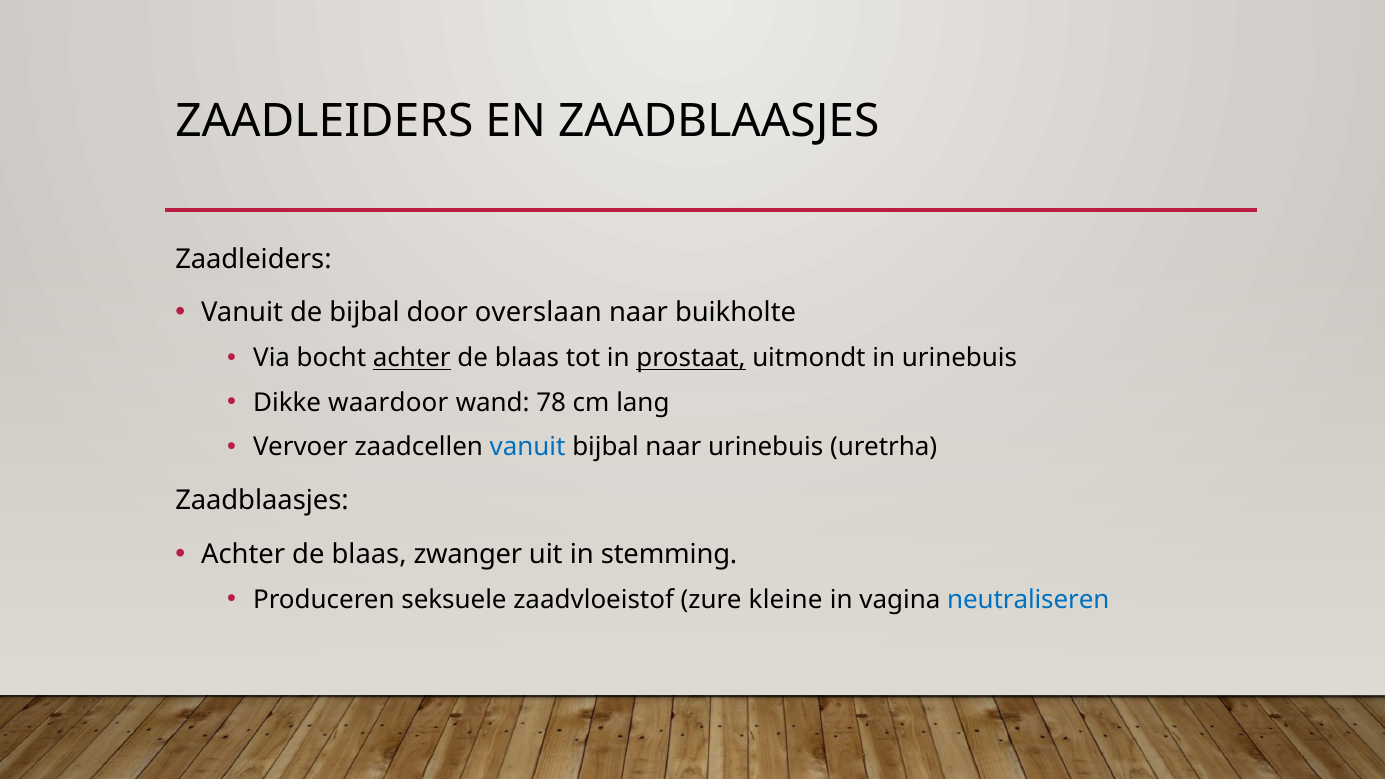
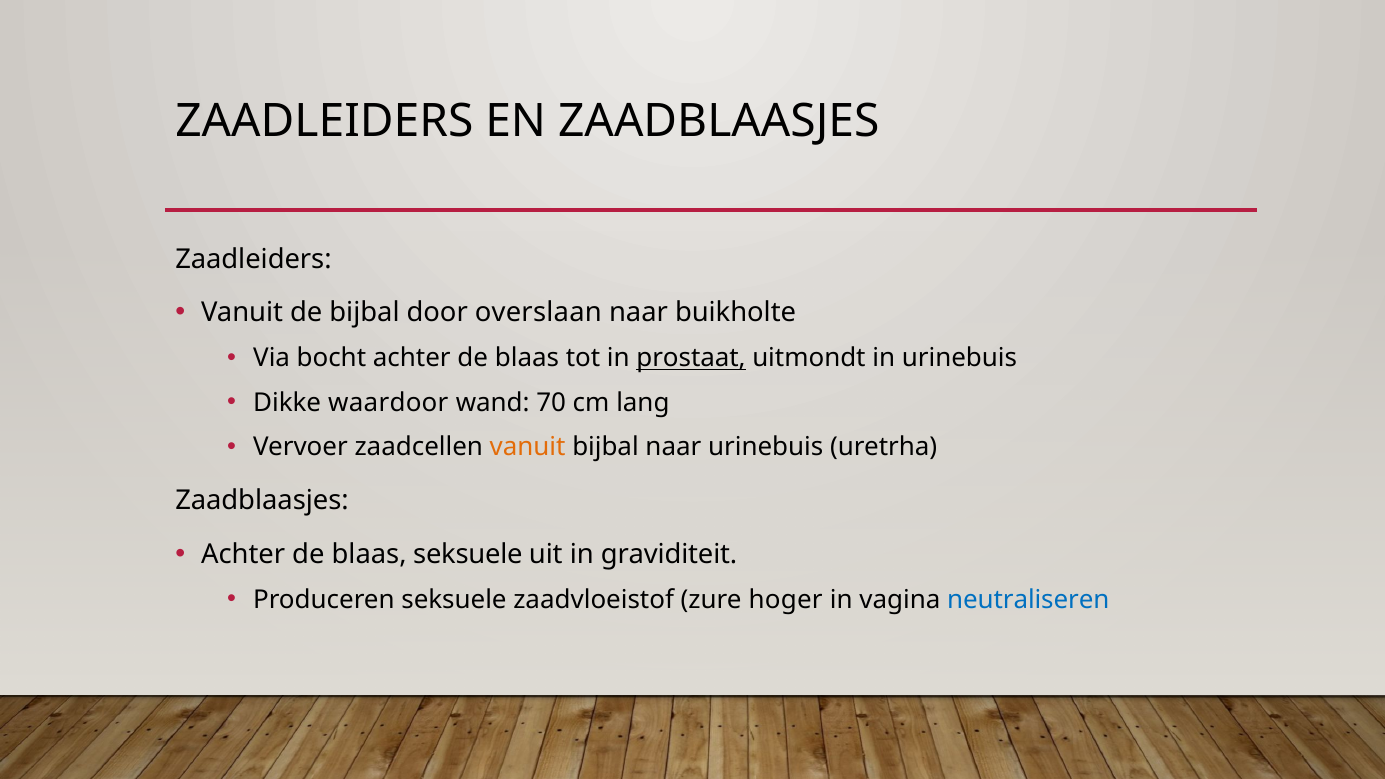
achter at (412, 358) underline: present -> none
78: 78 -> 70
vanuit at (528, 447) colour: blue -> orange
blaas zwanger: zwanger -> seksuele
stemming: stemming -> graviditeit
kleine: kleine -> hoger
